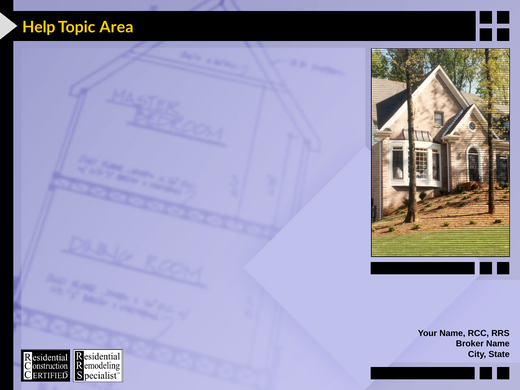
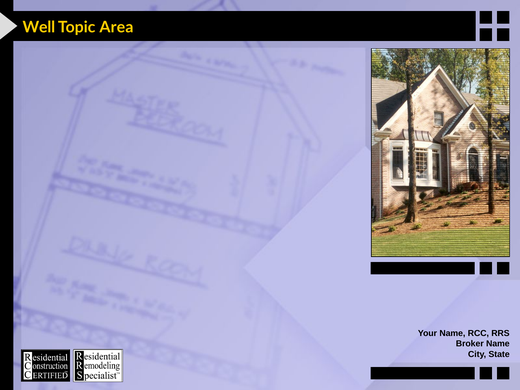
Help: Help -> Well
